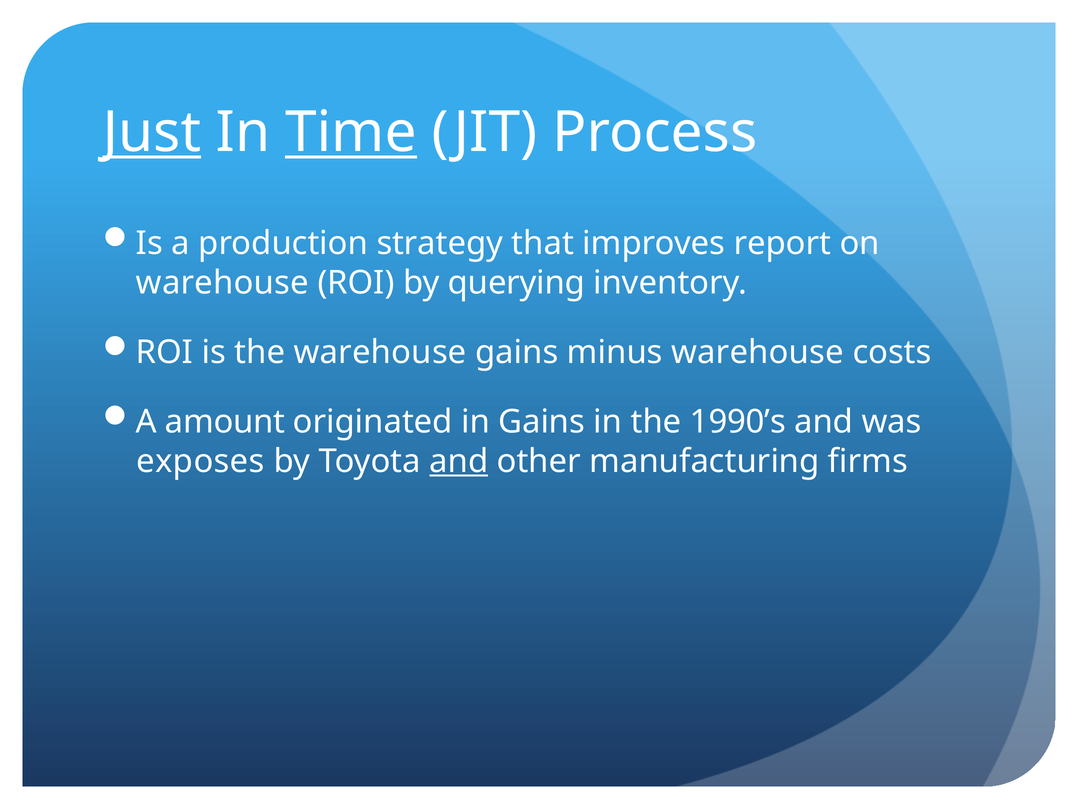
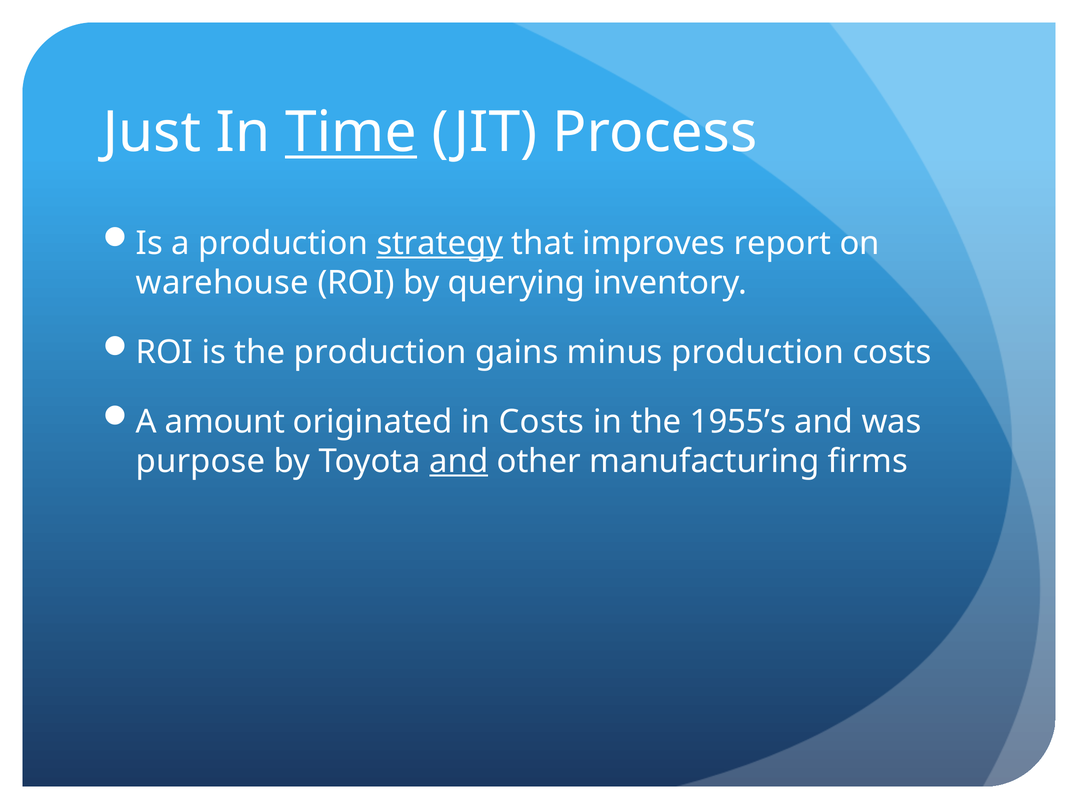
Just underline: present -> none
strategy underline: none -> present
the warehouse: warehouse -> production
minus warehouse: warehouse -> production
in Gains: Gains -> Costs
1990’s: 1990’s -> 1955’s
exposes: exposes -> purpose
